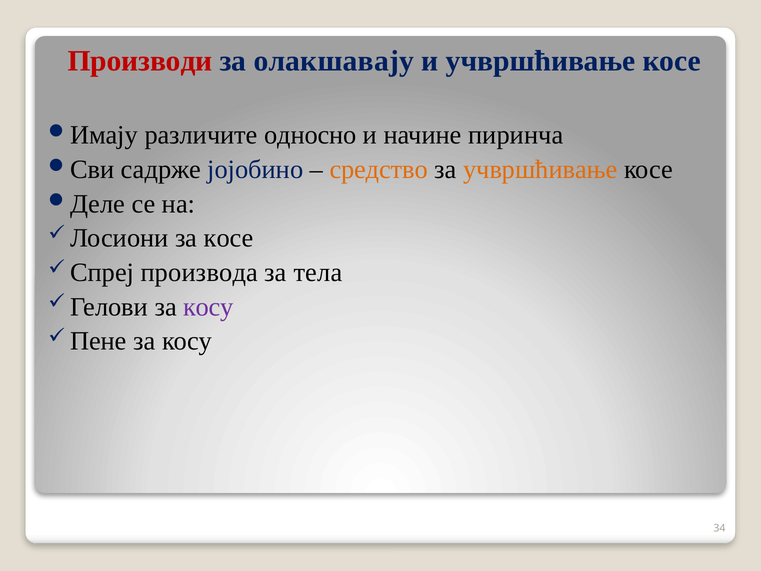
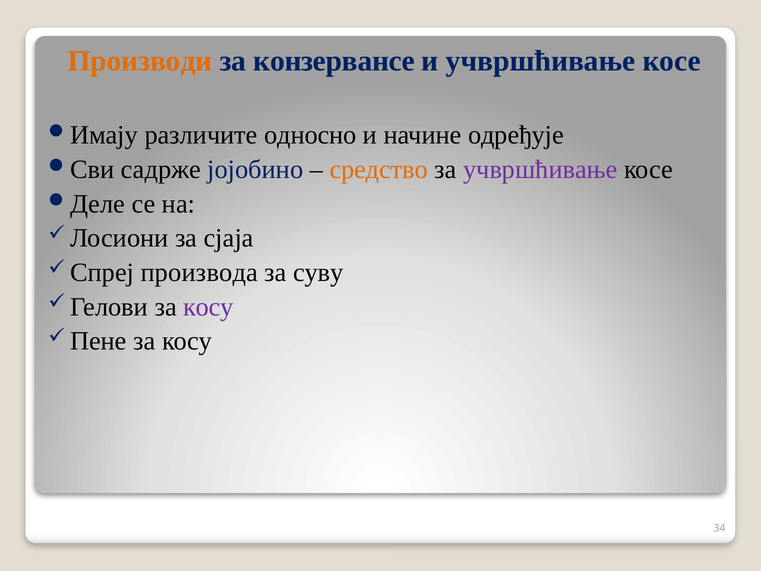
Производи colour: red -> orange
олакшавају: олакшавају -> конзервансе
пиринча: пиринча -> одређује
учвршћивање at (540, 169) colour: orange -> purple
за косе: косе -> сјаја
тела: тела -> суву
